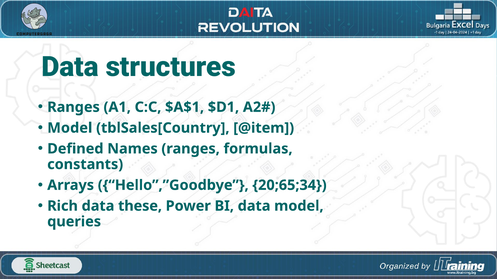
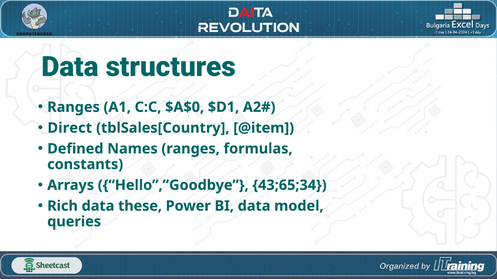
$A$1: $A$1 -> $A$0
Model at (70, 128): Model -> Direct
20;65;34: 20;65;34 -> 43;65;34
